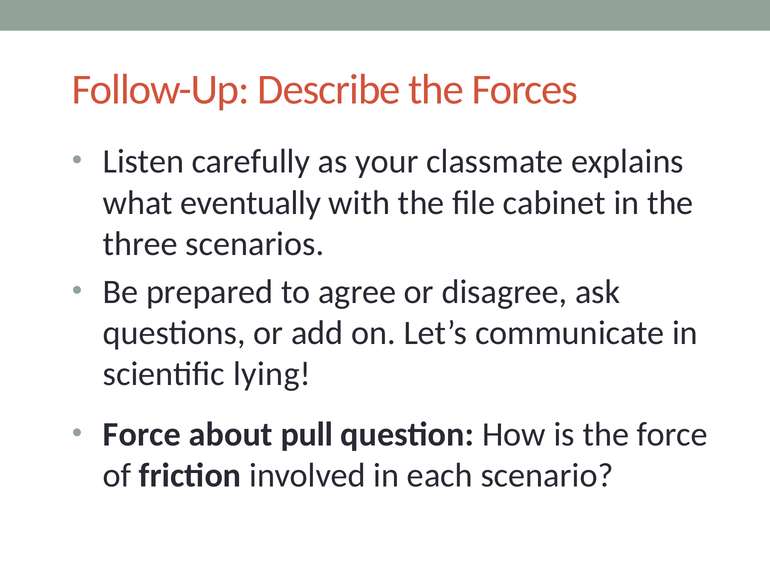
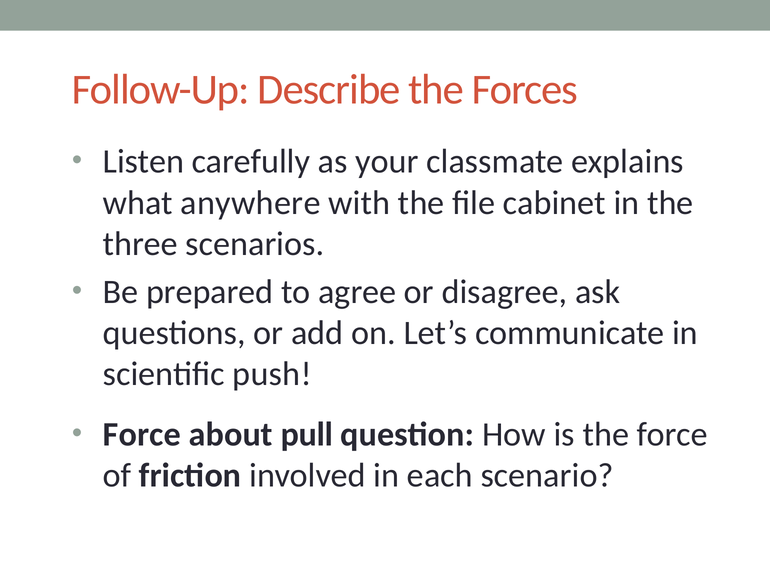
eventually: eventually -> anywhere
lying: lying -> push
